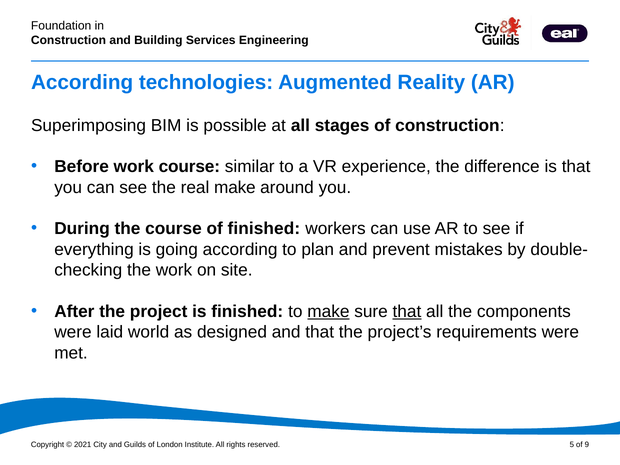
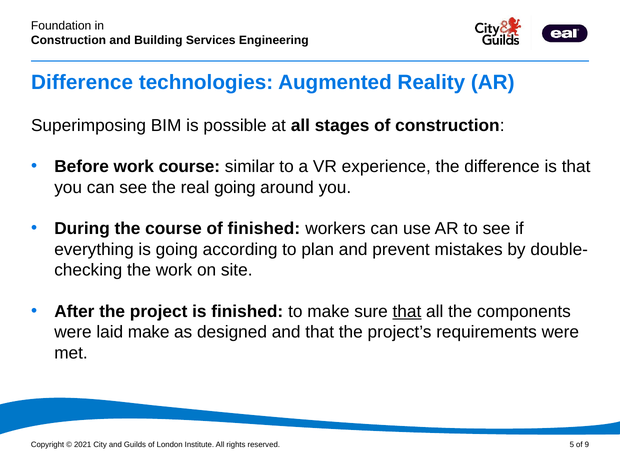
According at (82, 82): According -> Difference
real make: make -> going
make at (328, 311) underline: present -> none
laid world: world -> make
